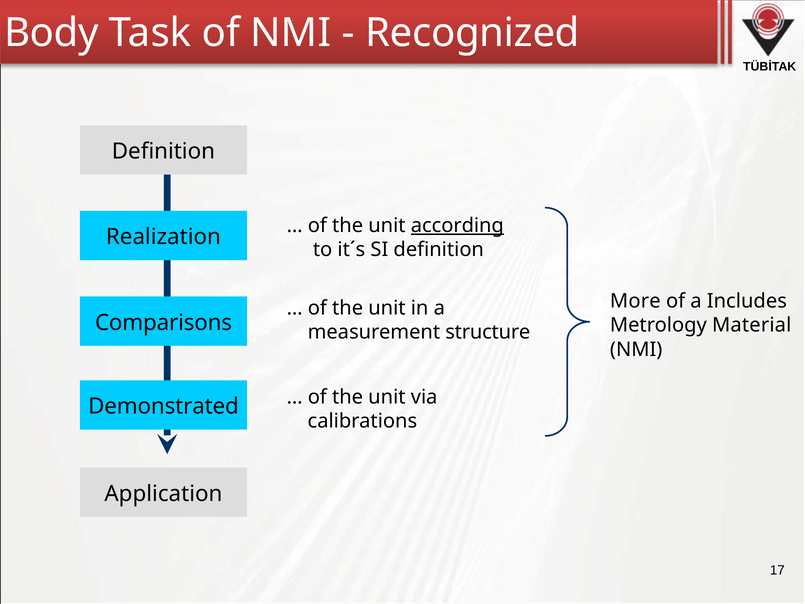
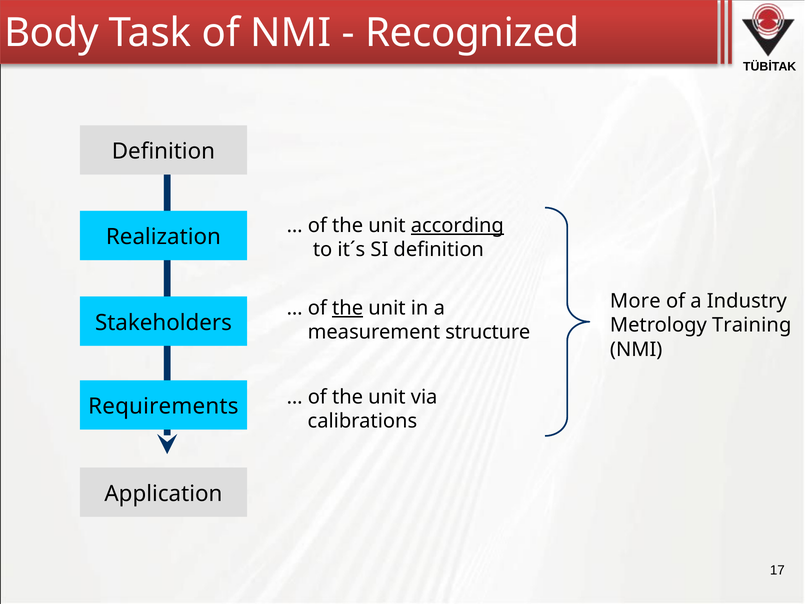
Includes: Includes -> Industry
the at (348, 308) underline: none -> present
Comparisons: Comparisons -> Stakeholders
Material: Material -> Training
Demonstrated: Demonstrated -> Requirements
